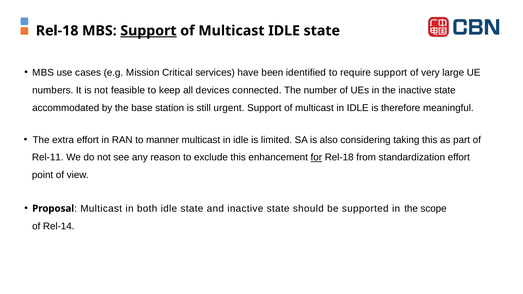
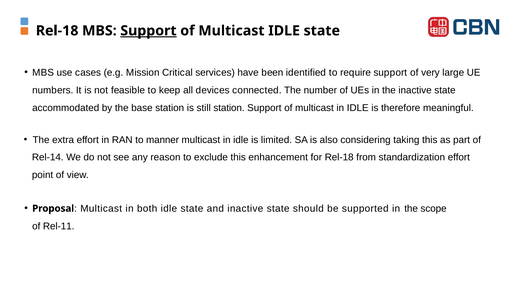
still urgent: urgent -> station
Rel-11: Rel-11 -> Rel-14
for underline: present -> none
Rel-14: Rel-14 -> Rel-11
